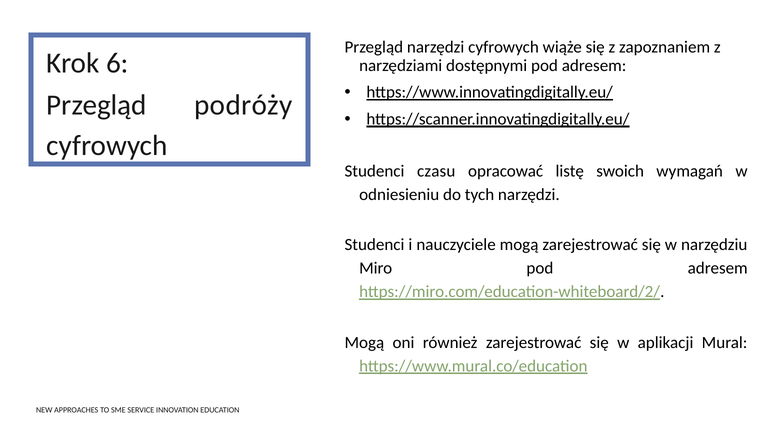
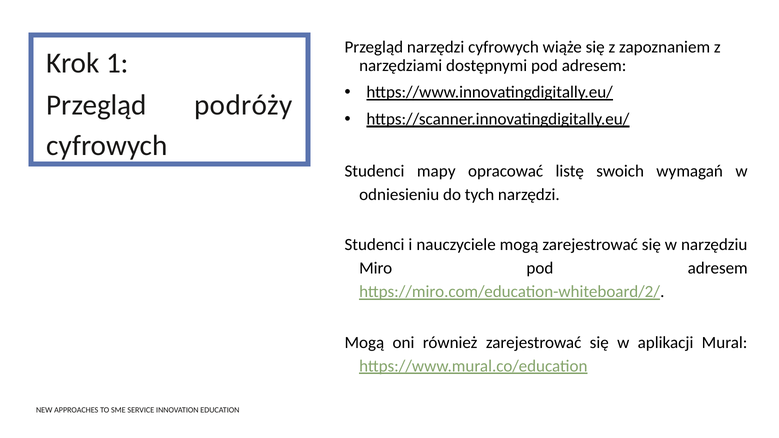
6: 6 -> 1
czasu: czasu -> mapy
